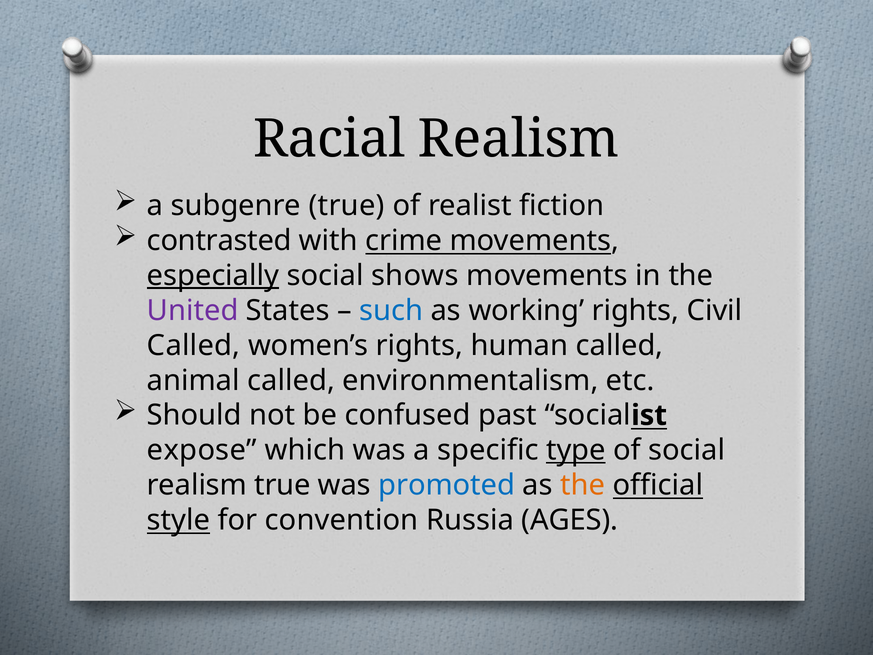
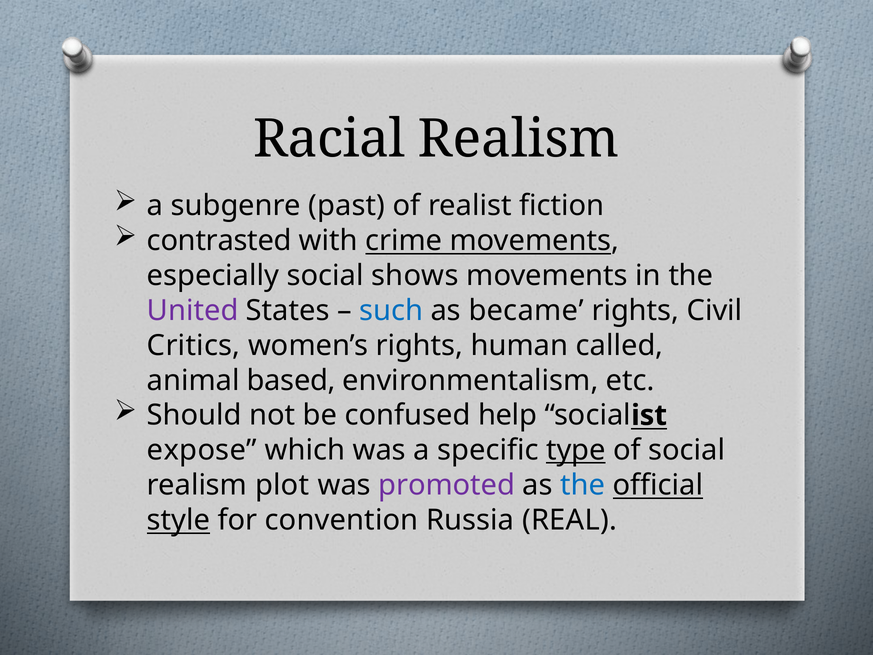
subgenre true: true -> past
especially underline: present -> none
working: working -> became
Called at (194, 345): Called -> Critics
animal called: called -> based
past: past -> help
realism true: true -> plot
promoted colour: blue -> purple
the at (583, 485) colour: orange -> blue
AGES: AGES -> REAL
